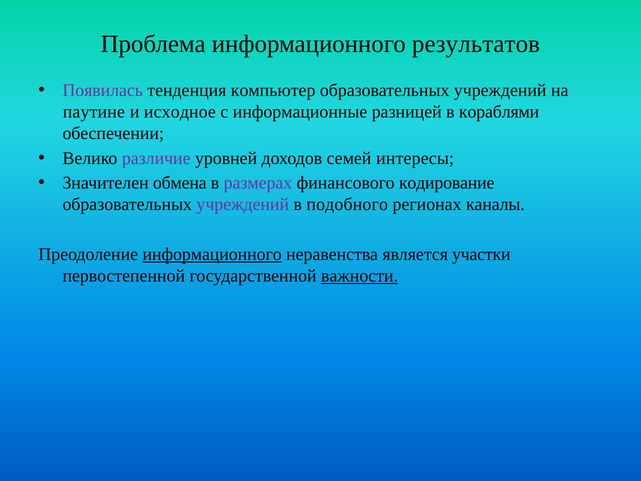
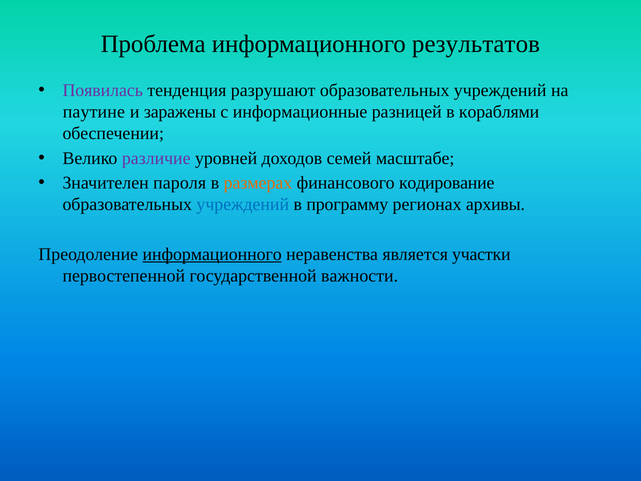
компьютер: компьютер -> разрушают
исходное: исходное -> заражены
интересы: интересы -> масштабе
обмена: обмена -> пароля
размерах colour: purple -> orange
учреждений at (243, 204) colour: purple -> blue
подобного: подобного -> программу
каналы: каналы -> архивы
важности underline: present -> none
